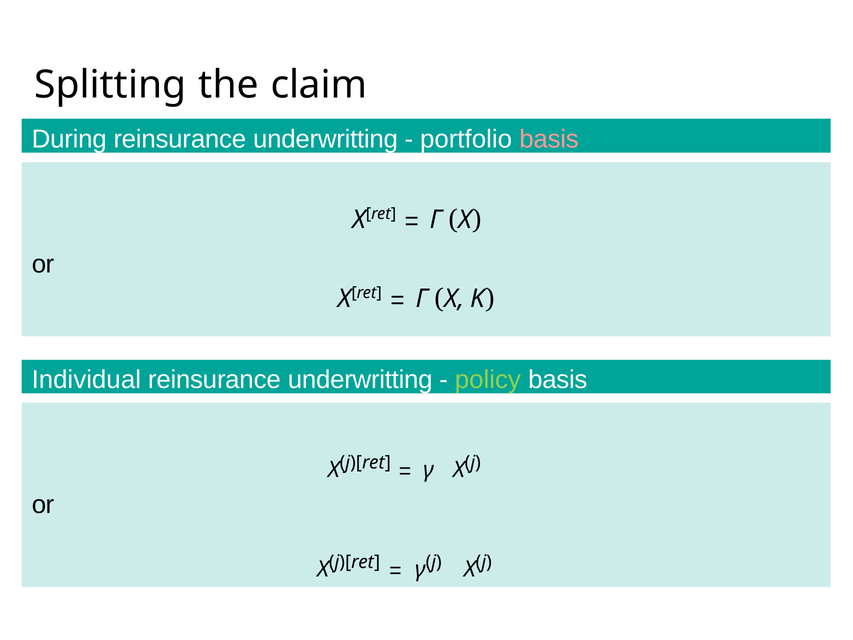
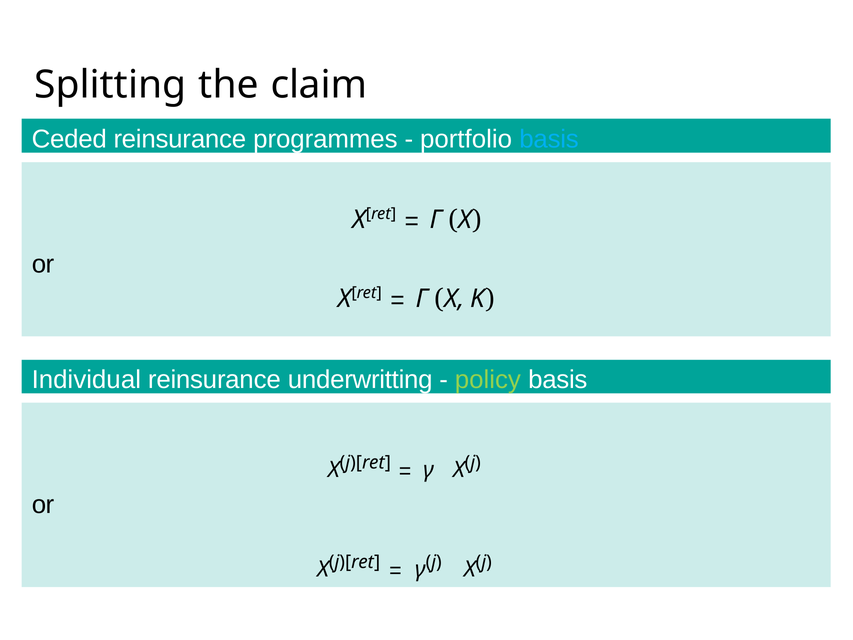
During: During -> Ceded
underwritting at (326, 139): underwritting -> programmes
basis at (549, 139) colour: pink -> light blue
